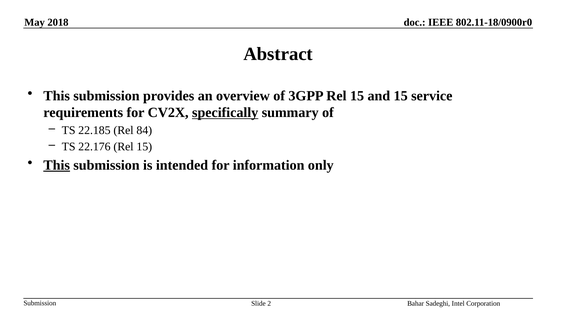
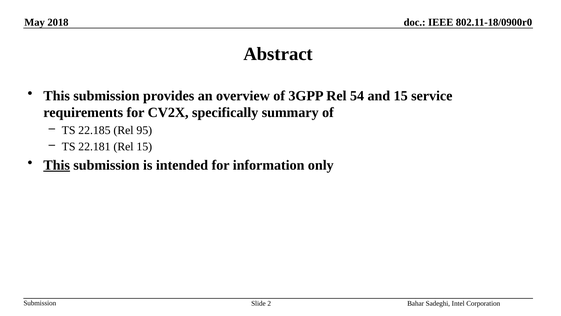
3GPP Rel 15: 15 -> 54
specifically underline: present -> none
84: 84 -> 95
22.176: 22.176 -> 22.181
